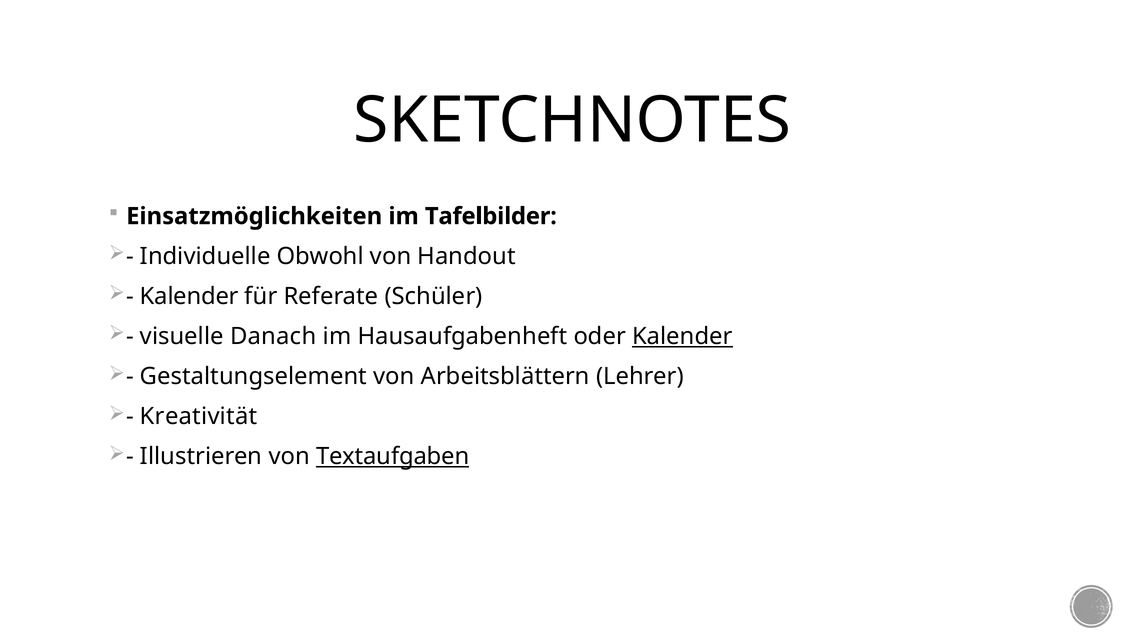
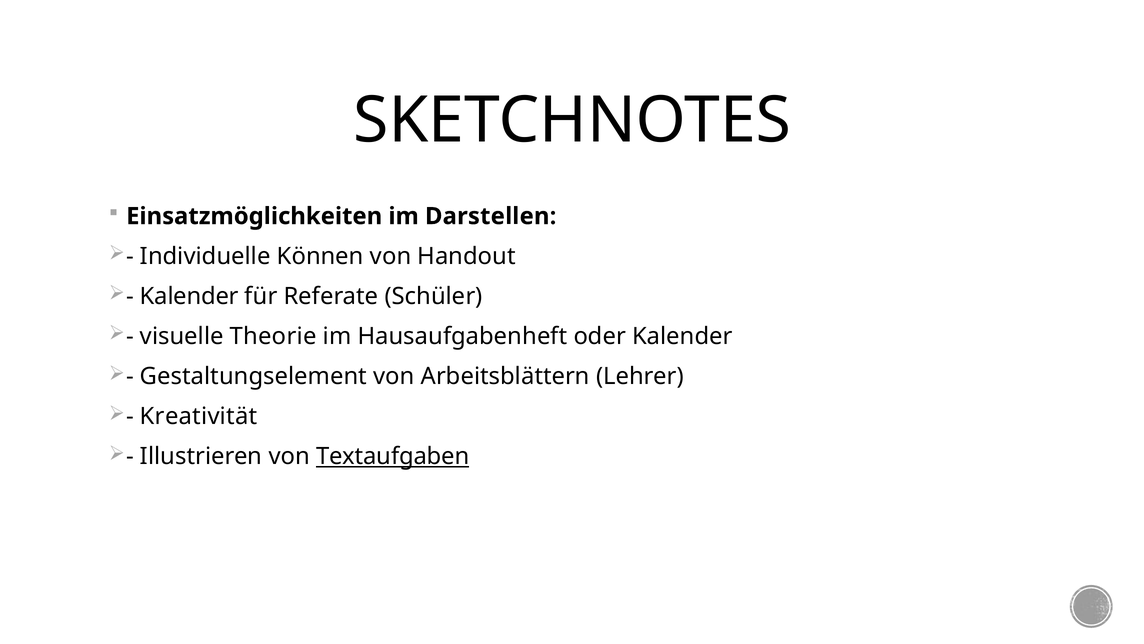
Tafelbilder: Tafelbilder -> Darstellen
Obwohl: Obwohl -> Können
Danach: Danach -> Theorie
Kalender at (682, 336) underline: present -> none
